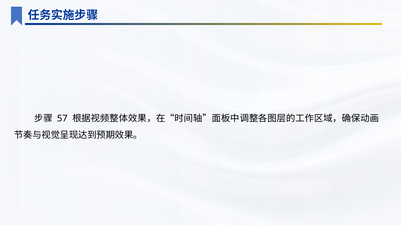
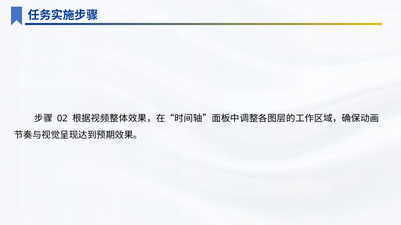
57: 57 -> 02
